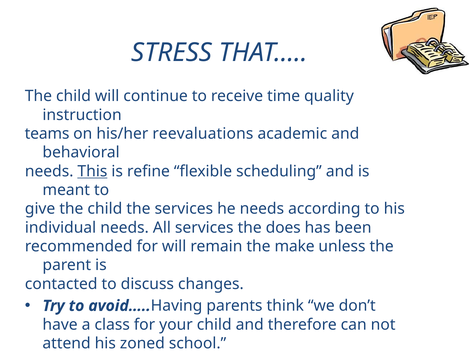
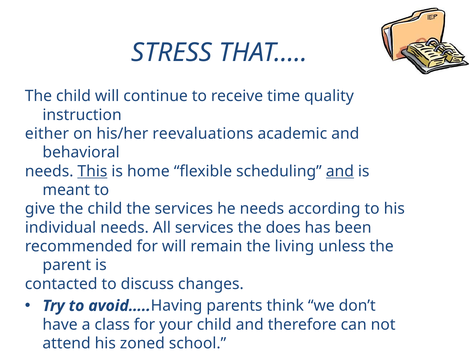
teams: teams -> either
refine: refine -> home
and at (340, 171) underline: none -> present
make: make -> living
